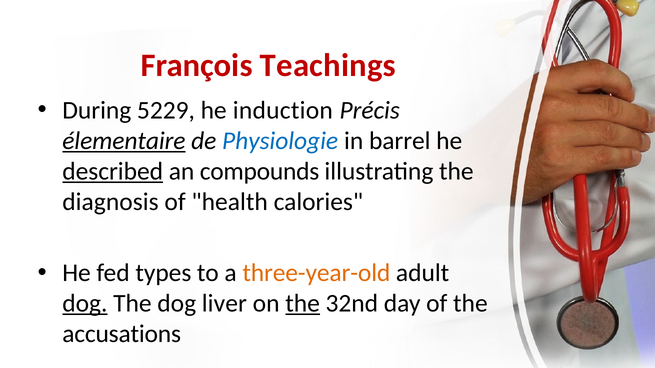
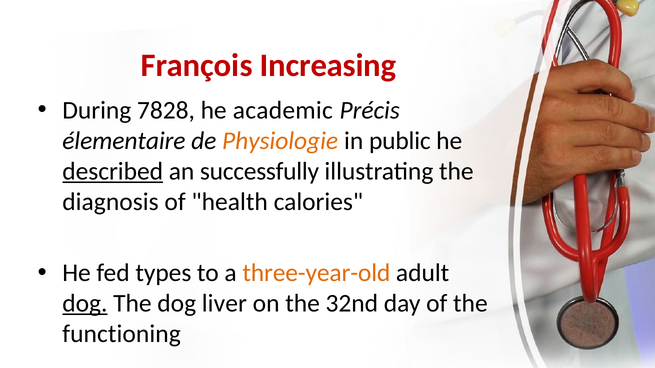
Teachings: Teachings -> Increasing
5229: 5229 -> 7828
induction: induction -> academic
élementaire underline: present -> none
Physiologie colour: blue -> orange
barrel: barrel -> public
compounds: compounds -> successfully
the at (303, 304) underline: present -> none
accusations: accusations -> functioning
